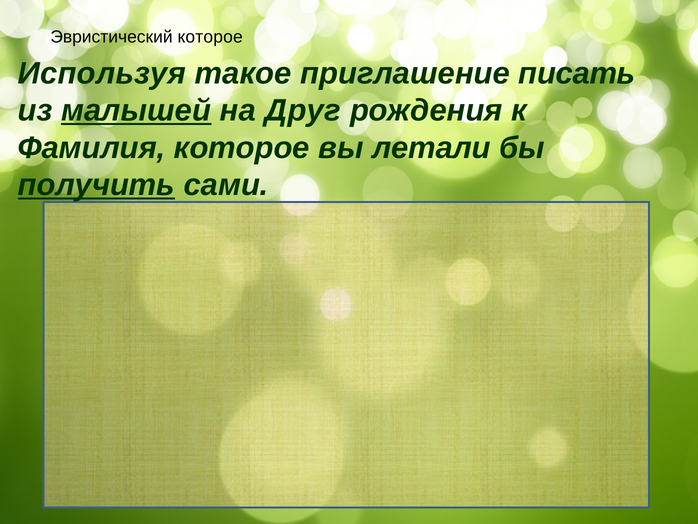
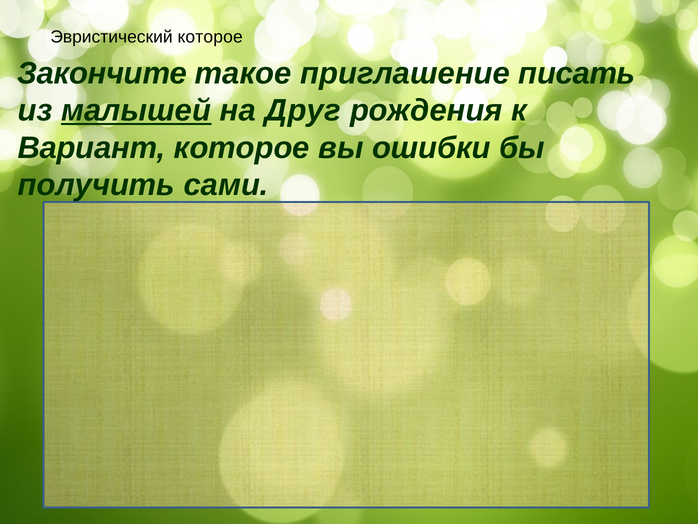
Используя: Используя -> Закончите
Фамилия: Фамилия -> Вариант
летали: летали -> ошибки
получить underline: present -> none
